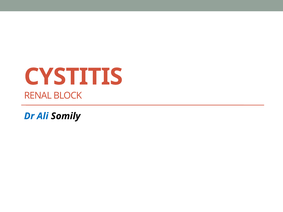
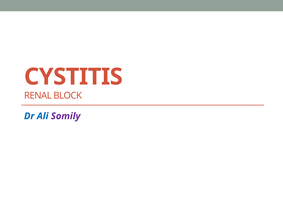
Somily colour: black -> purple
